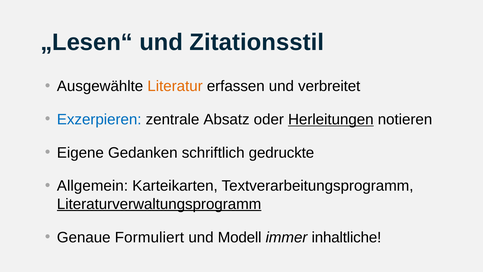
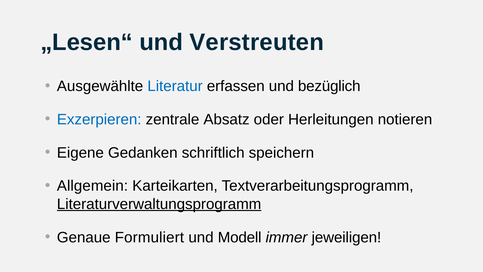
Zitationsstil: Zitationsstil -> Verstreuten
Literatur colour: orange -> blue
verbreitet: verbreitet -> bezüglich
Herleitungen underline: present -> none
gedruckte: gedruckte -> speichern
inhaltliche: inhaltliche -> jeweiligen
